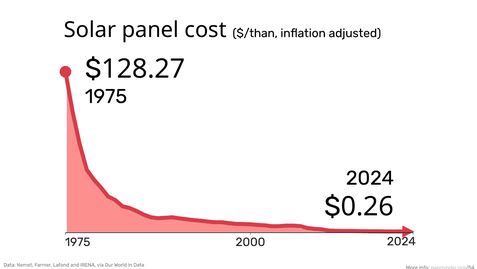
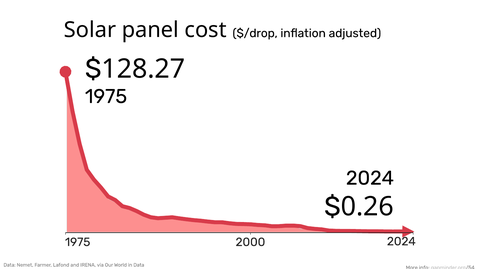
$/than: $/than -> $/drop
